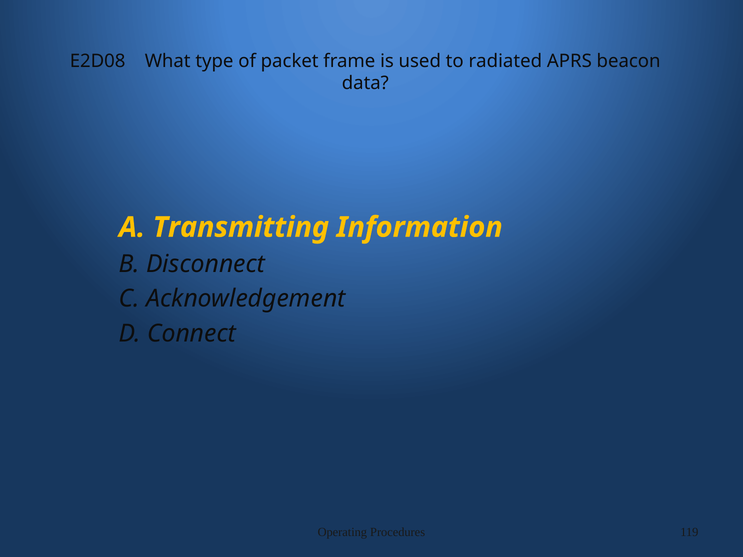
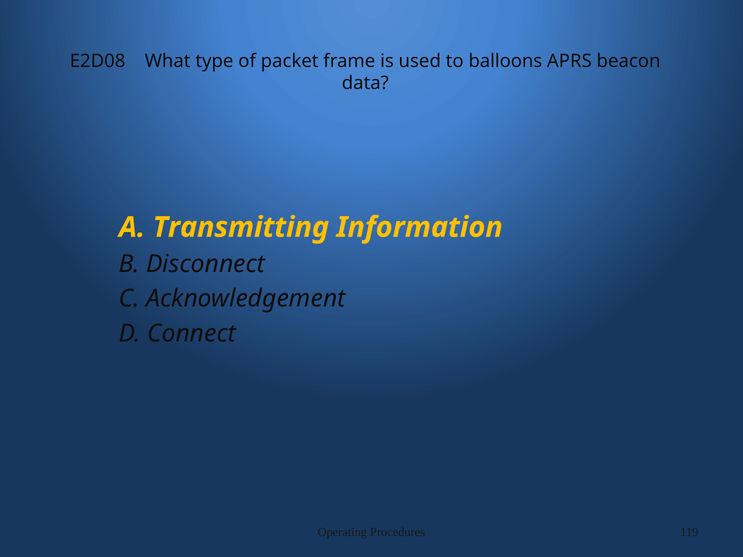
radiated: radiated -> balloons
